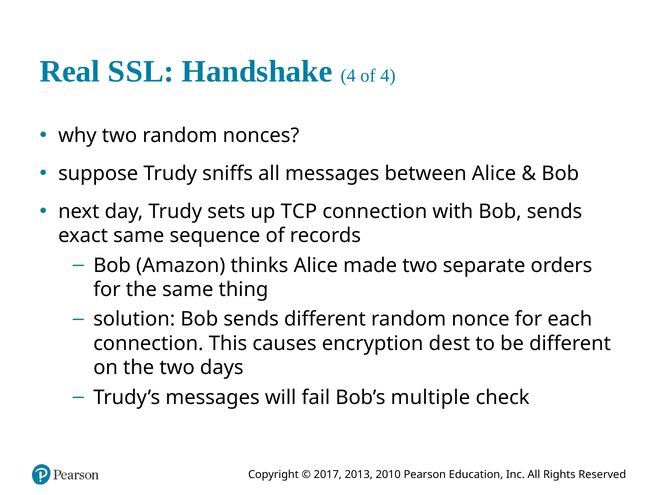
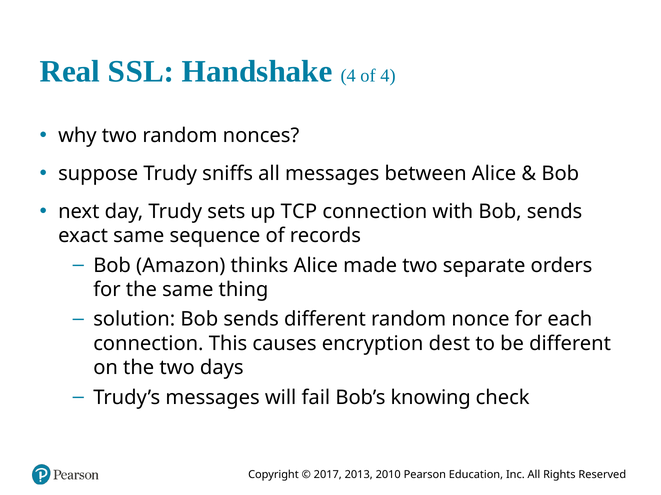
multiple: multiple -> knowing
